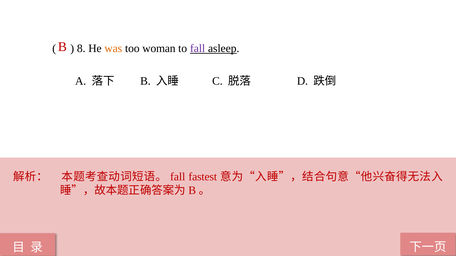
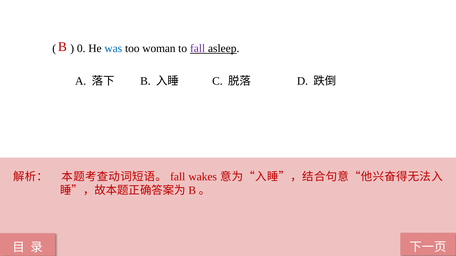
8: 8 -> 0
was colour: orange -> blue
fastest: fastest -> wakes
